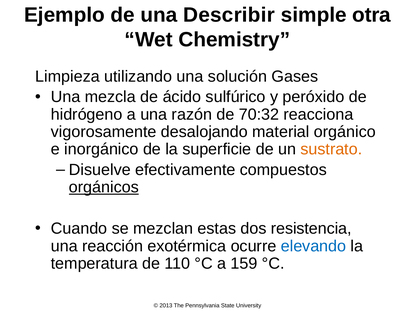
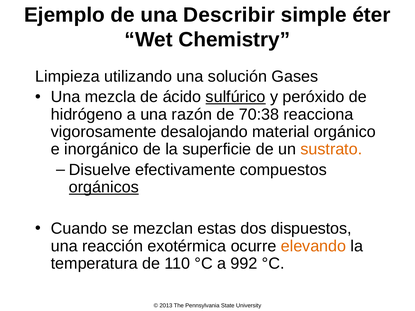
otra: otra -> éter
sulfúrico underline: none -> present
70:32: 70:32 -> 70:38
resistencia: resistencia -> dispuestos
elevando colour: blue -> orange
159: 159 -> 992
